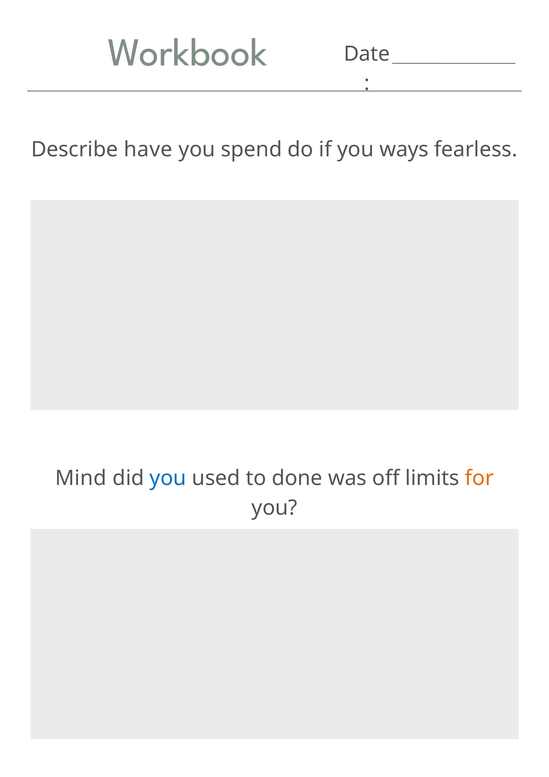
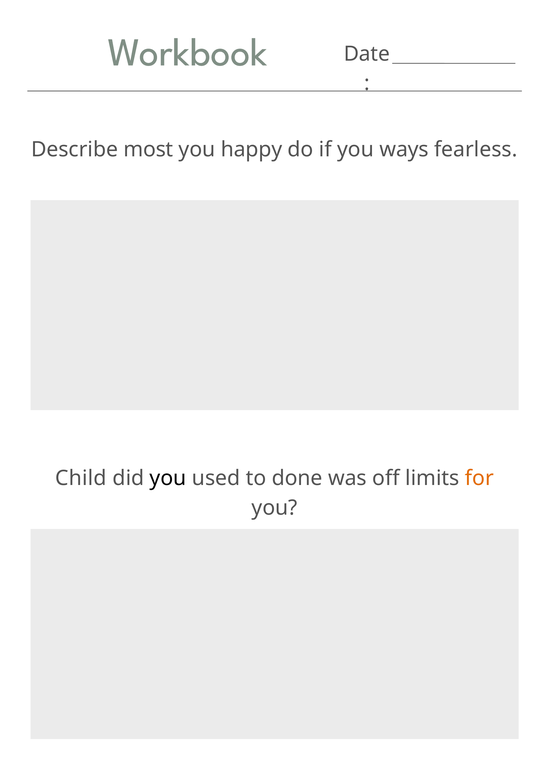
have: have -> most
spend: spend -> happy
Mind: Mind -> Child
you at (168, 478) colour: blue -> black
